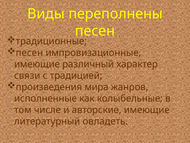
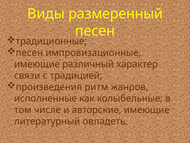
переполнены: переполнены -> размеренный
мира: мира -> ритм
